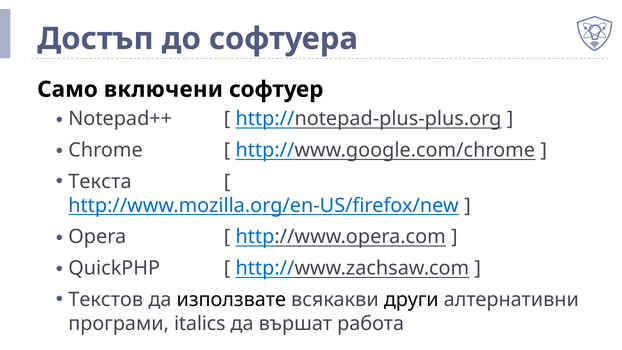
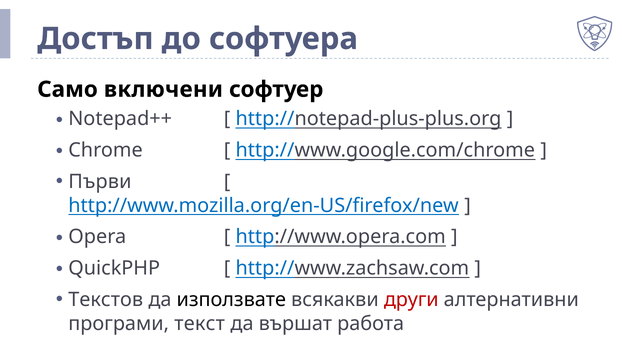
Текста: Текста -> Първи
други colour: black -> red
italics: italics -> текст
